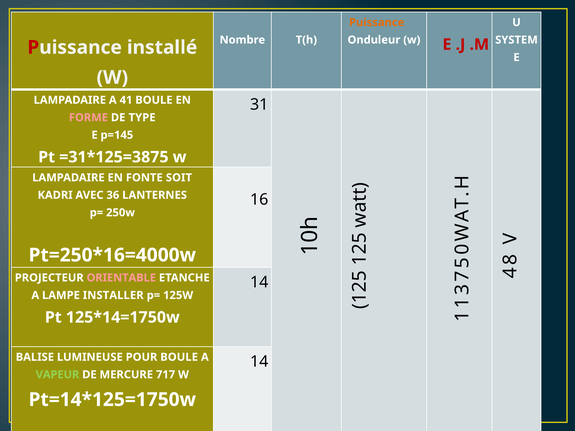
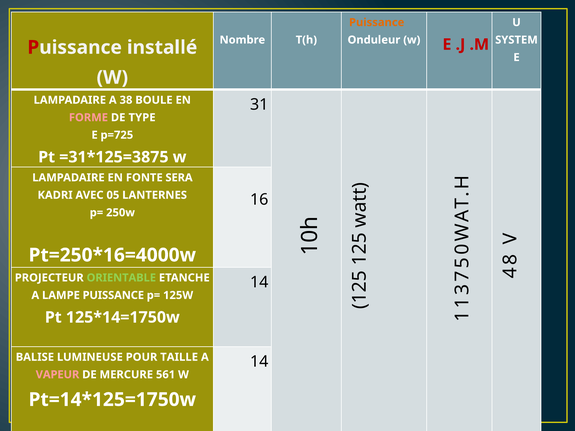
41: 41 -> 38
p=145: p=145 -> p=725
SOIT: SOIT -> SERA
36: 36 -> 05
ORIENTABLE colour: pink -> light green
LAMPE INSTALLER: INSTALLER -> PUISSANCE
POUR BOULE: BOULE -> TAILLE
VAPEUR colour: light green -> pink
717: 717 -> 561
